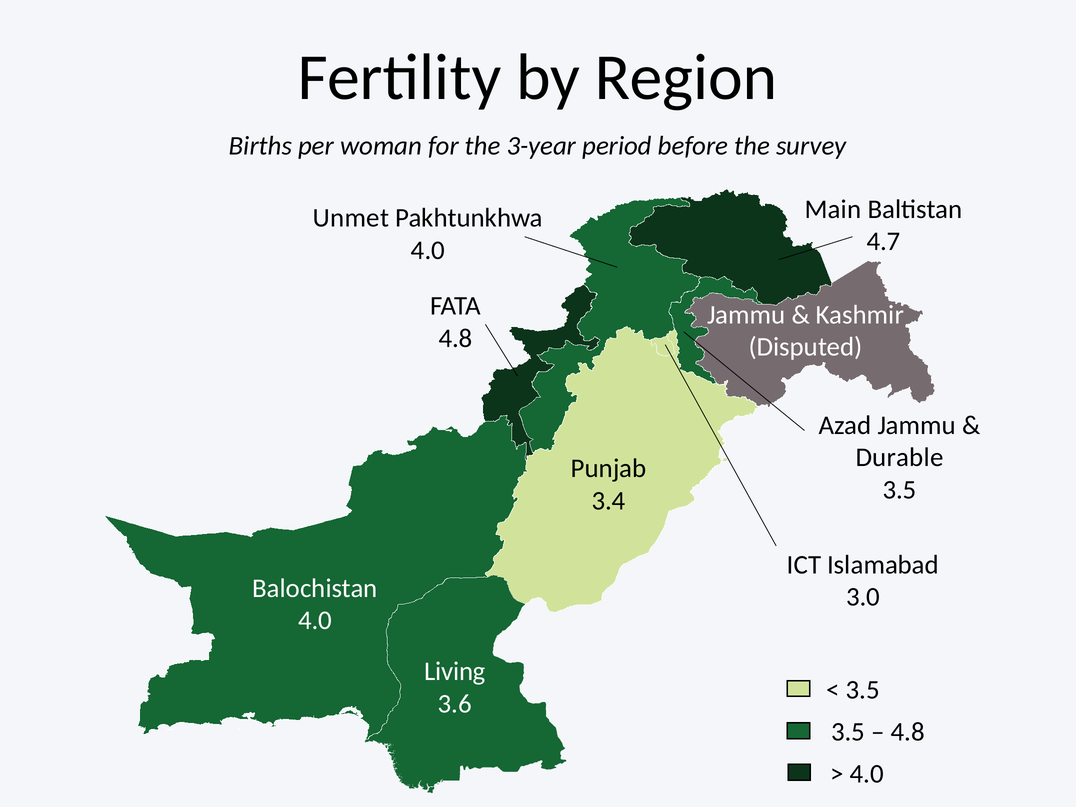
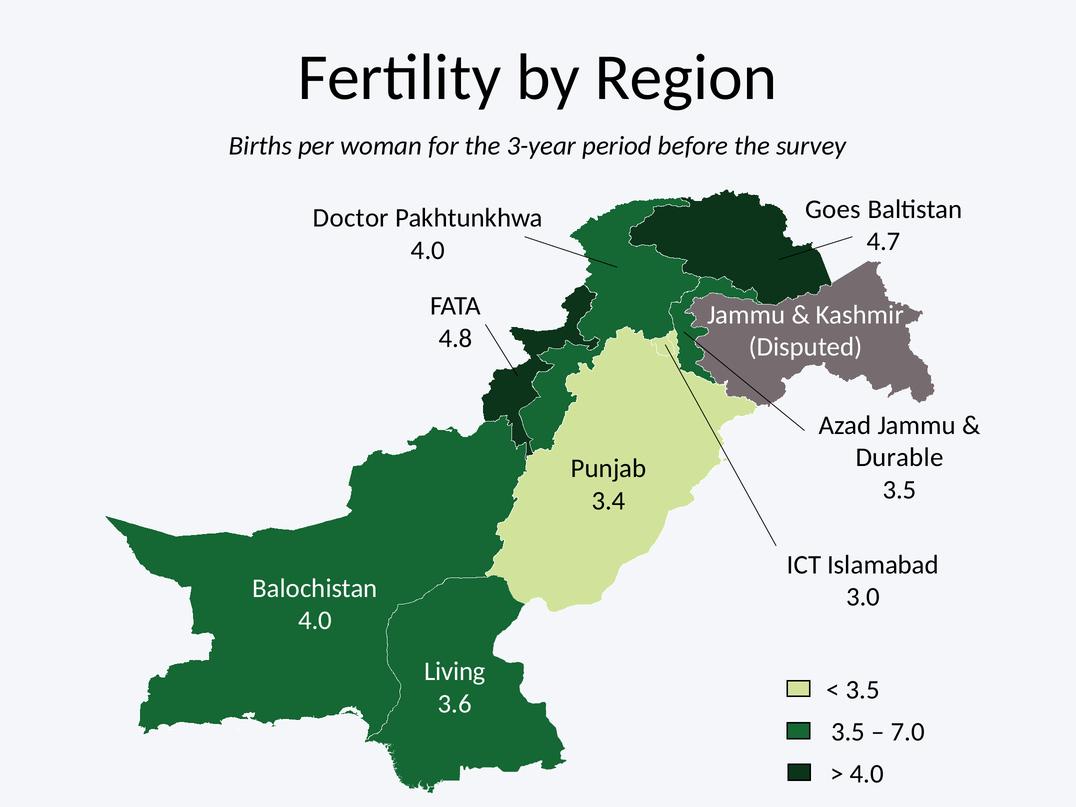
Main: Main -> Goes
Unmet: Unmet -> Doctor
4.8 at (908, 732): 4.8 -> 7.0
